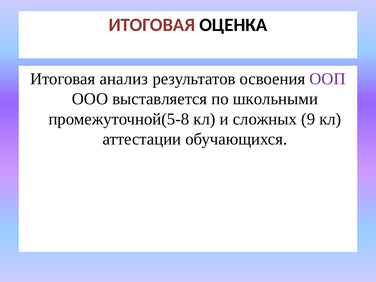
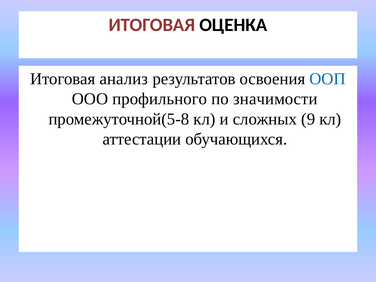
ООП colour: purple -> blue
выставляется: выставляется -> профильного
школьными: школьными -> значимости
